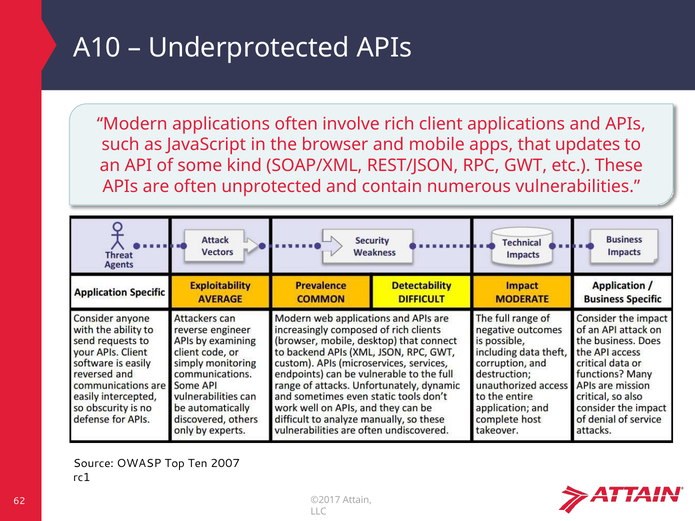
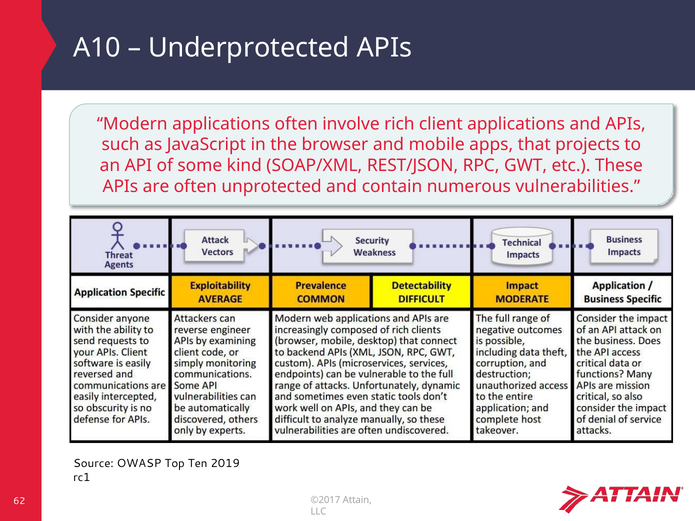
updates: updates -> projects
2007: 2007 -> 2019
